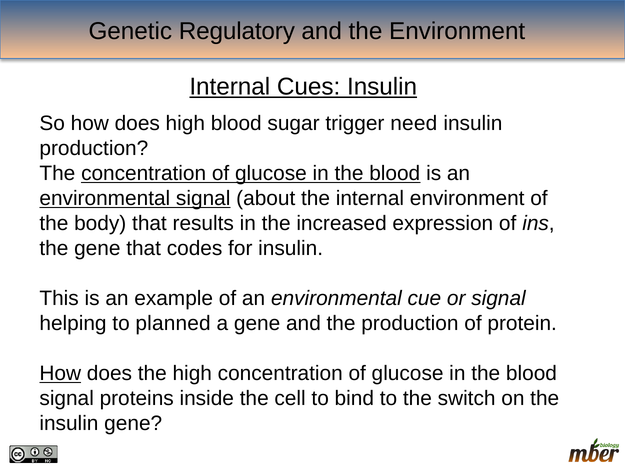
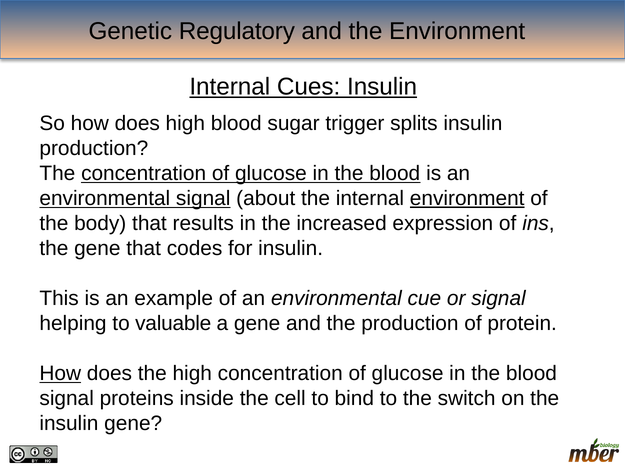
need: need -> splits
environment at (467, 198) underline: none -> present
planned: planned -> valuable
